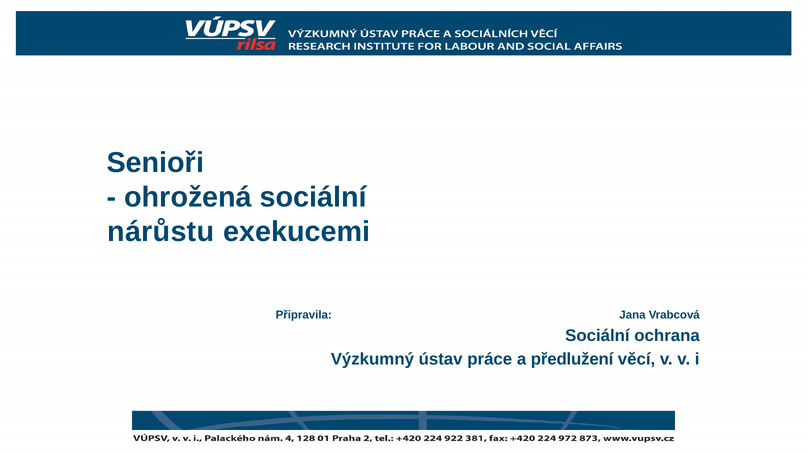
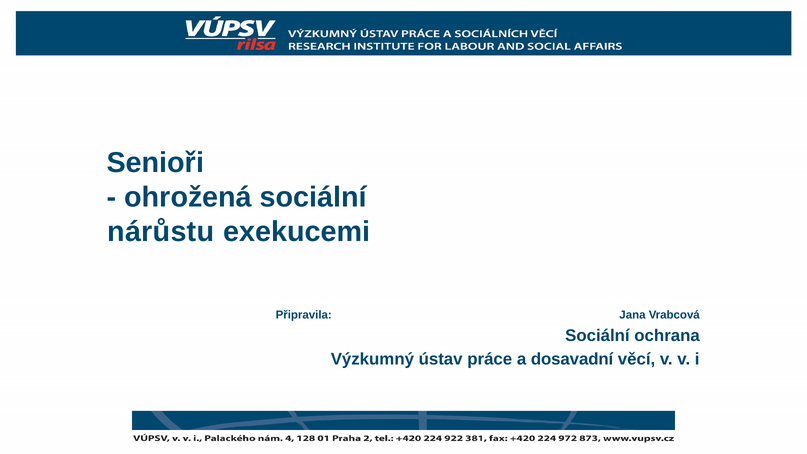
předlužení: předlužení -> dosavadní
